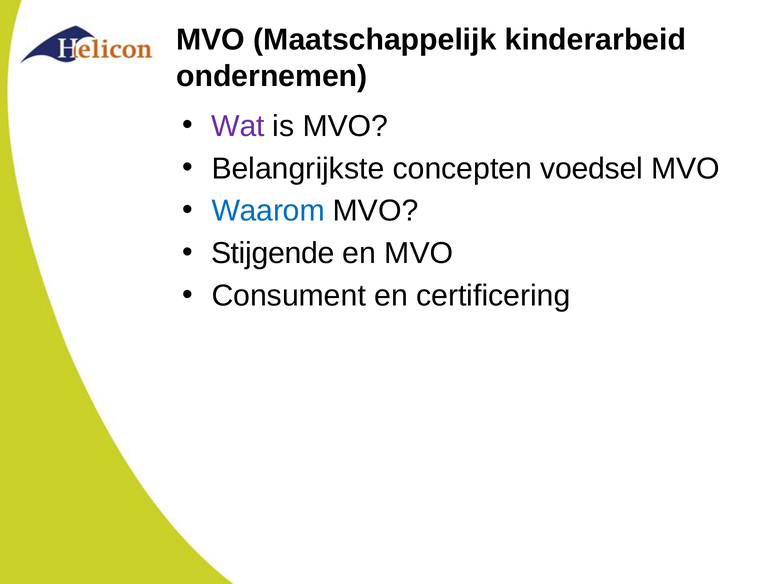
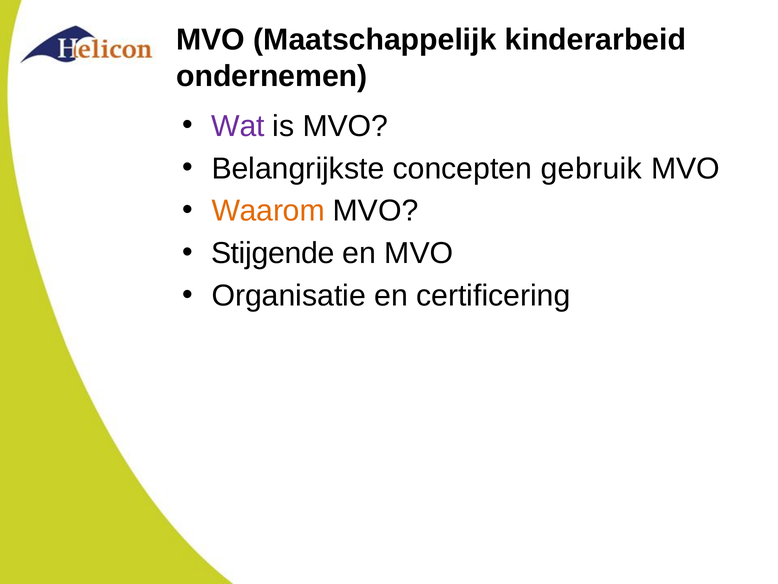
voedsel: voedsel -> gebruik
Waarom colour: blue -> orange
Consument: Consument -> Organisatie
